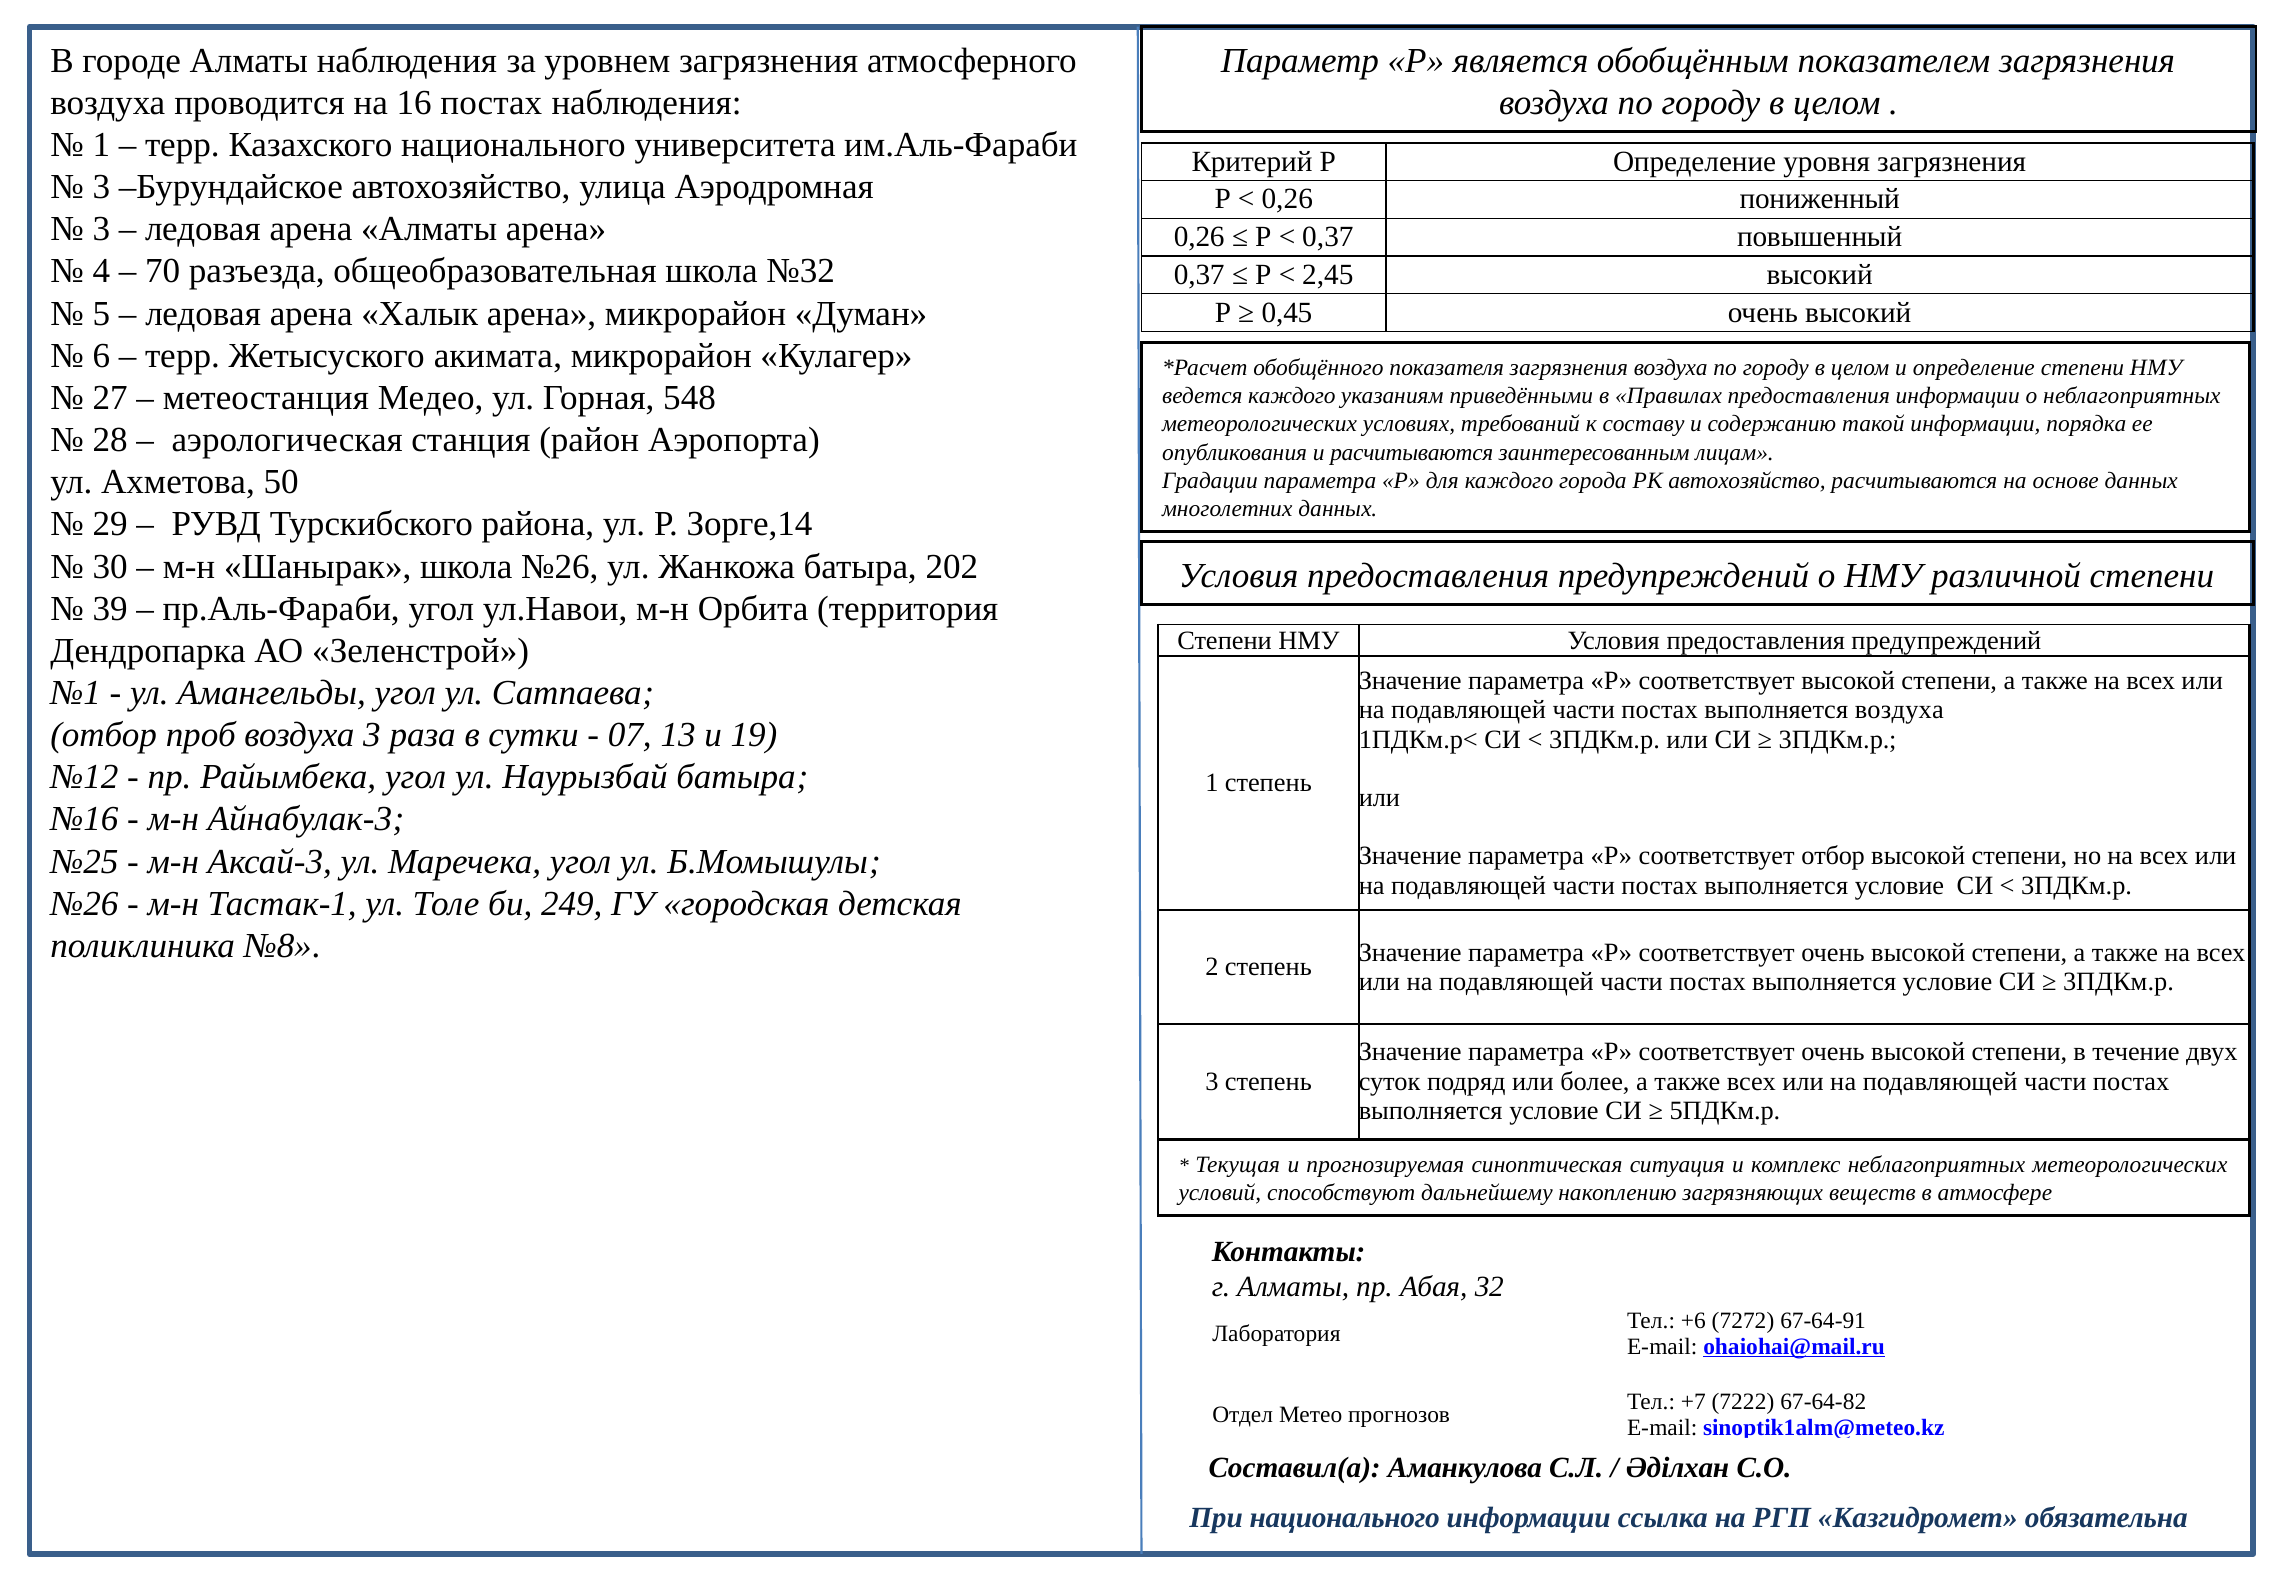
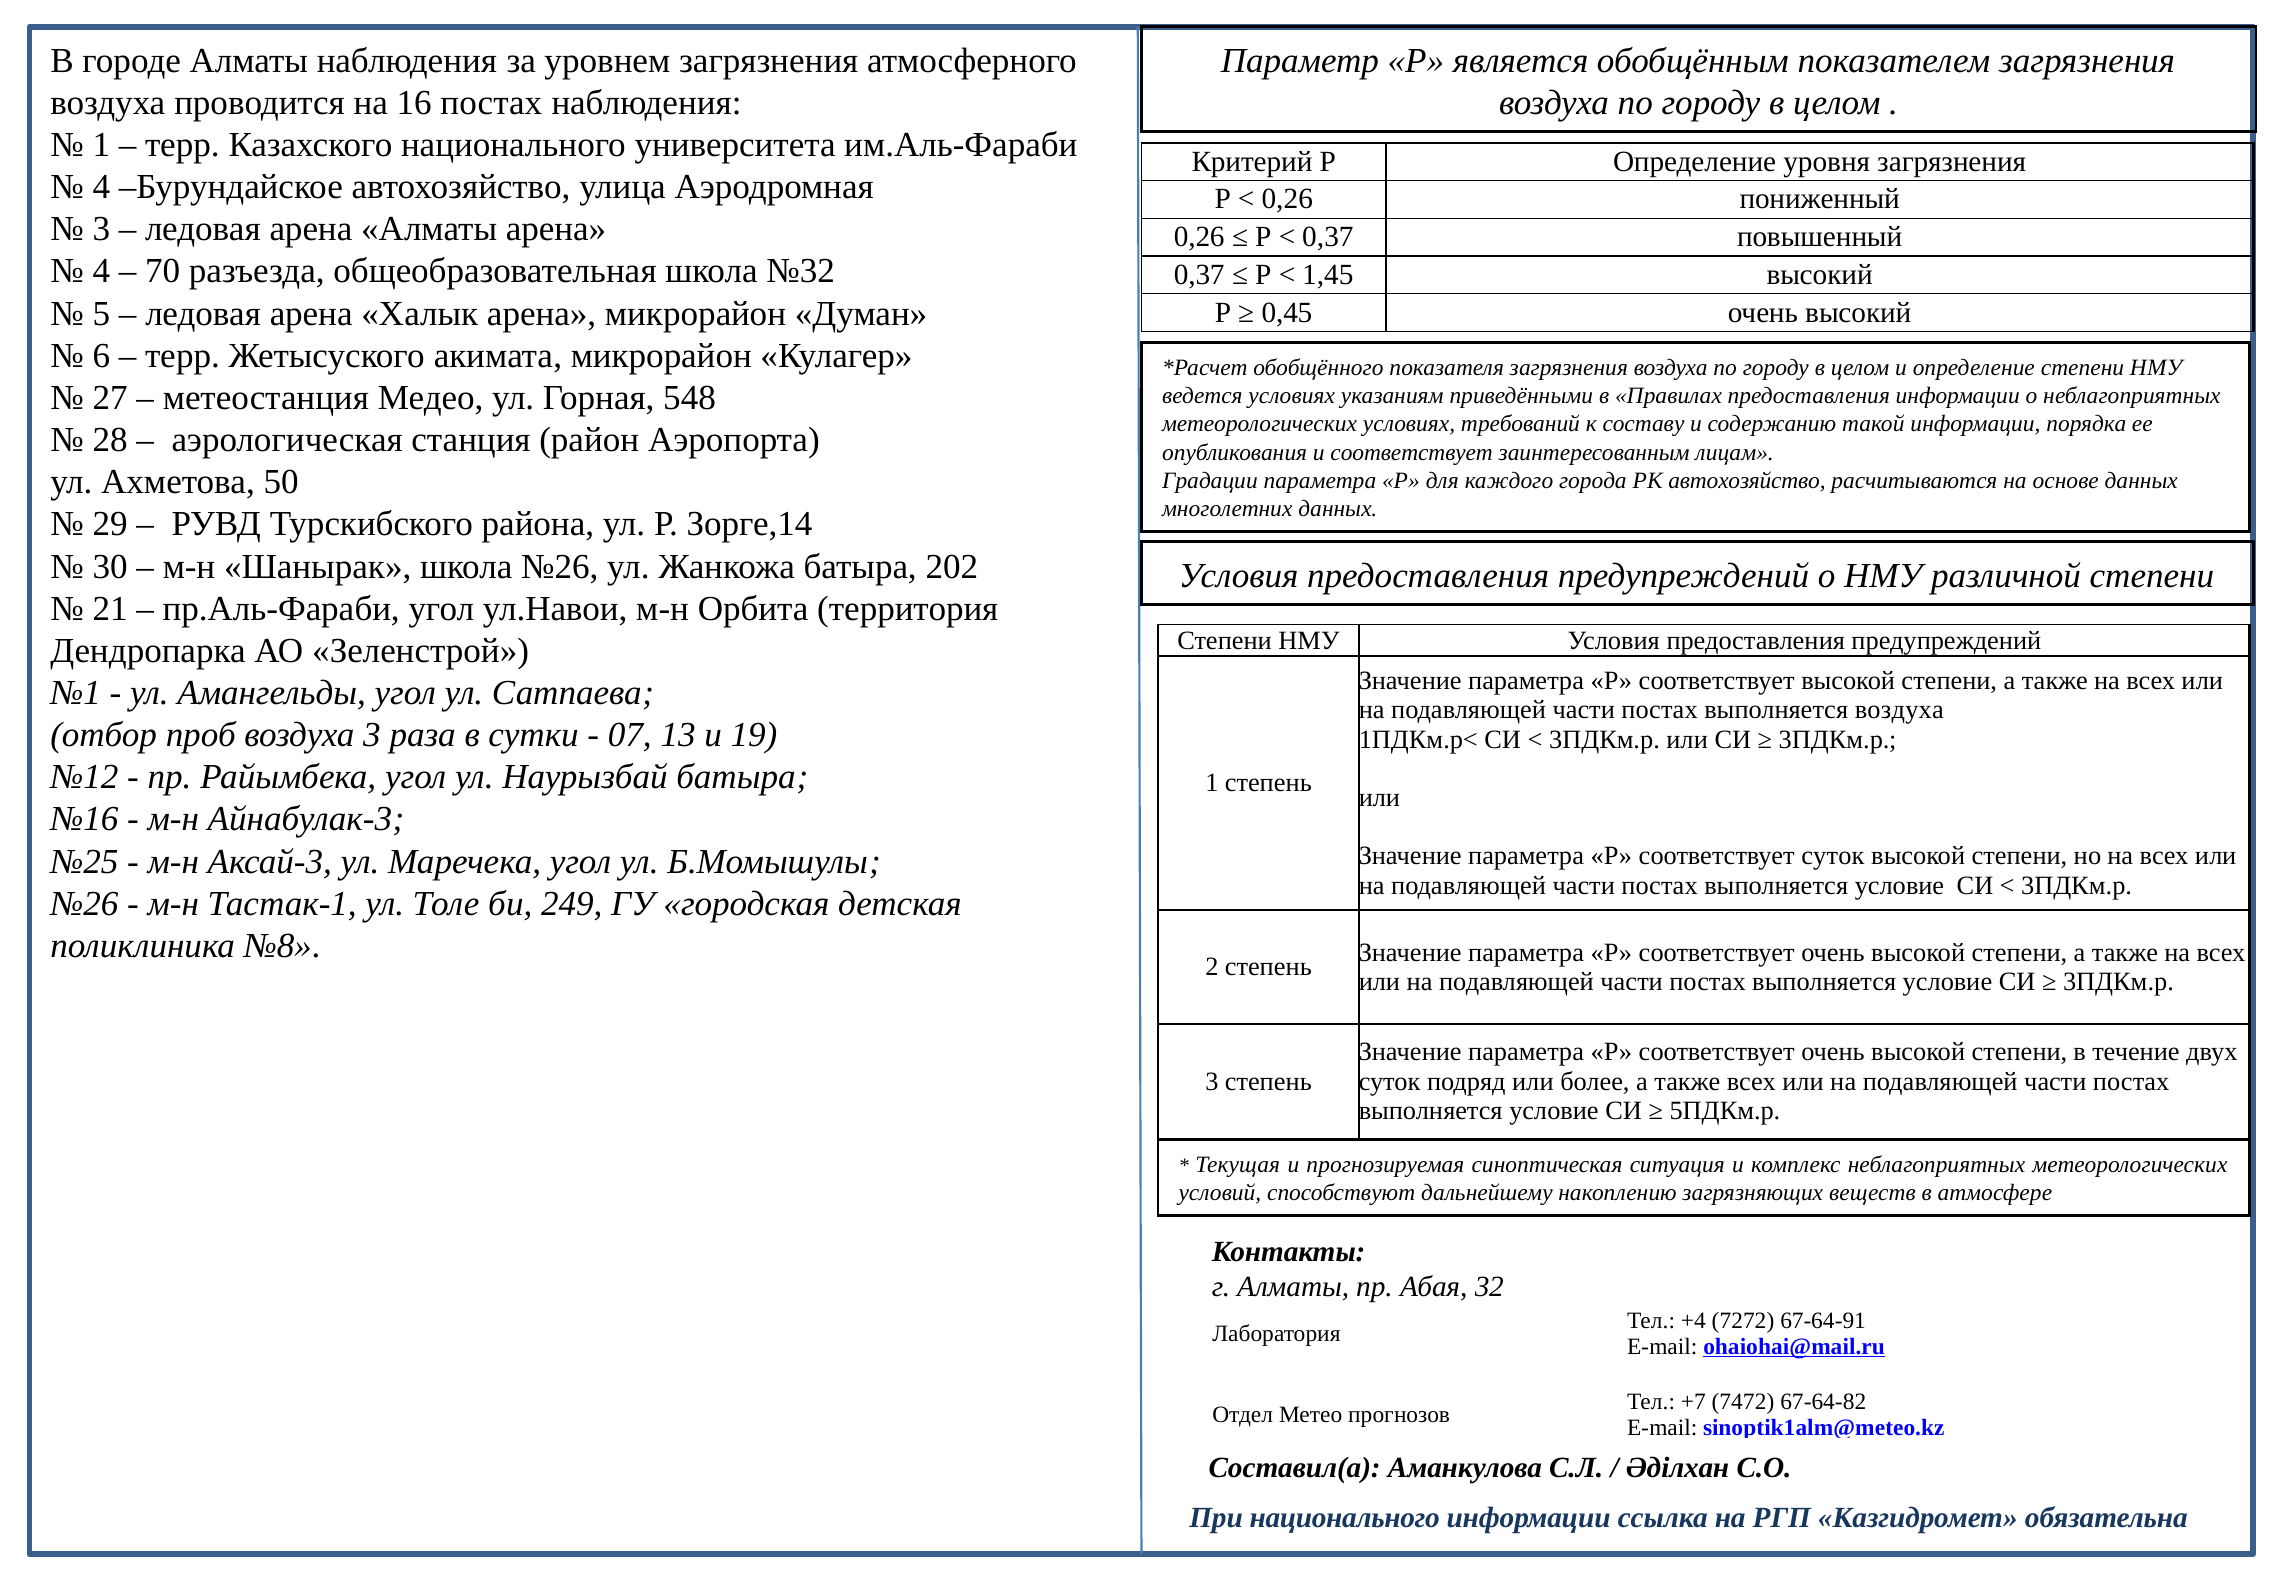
3 at (101, 187): 3 -> 4
2,45: 2,45 -> 1,45
ведется каждого: каждого -> условиях
и расчитываются: расчитываются -> соответствует
39: 39 -> 21
соответствует отбор: отбор -> суток
+6: +6 -> +4
7222: 7222 -> 7472
